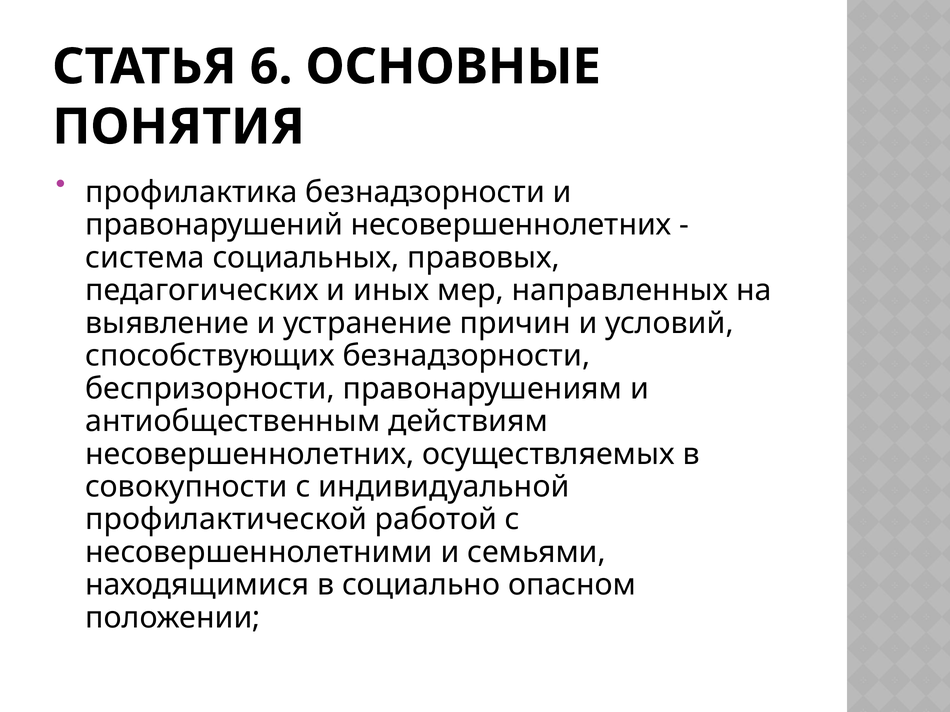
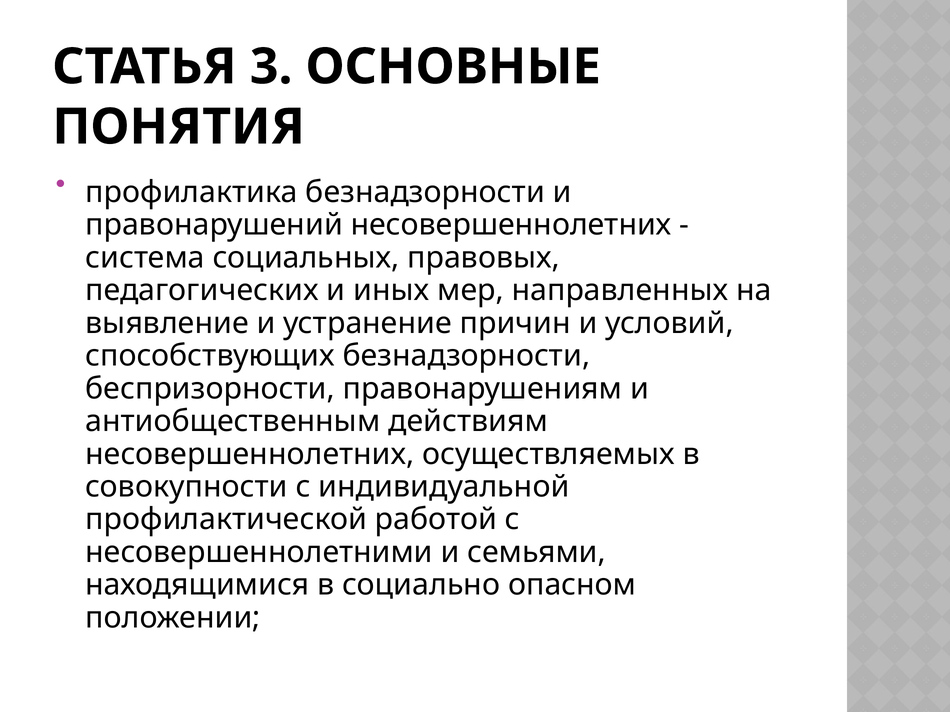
6: 6 -> 3
